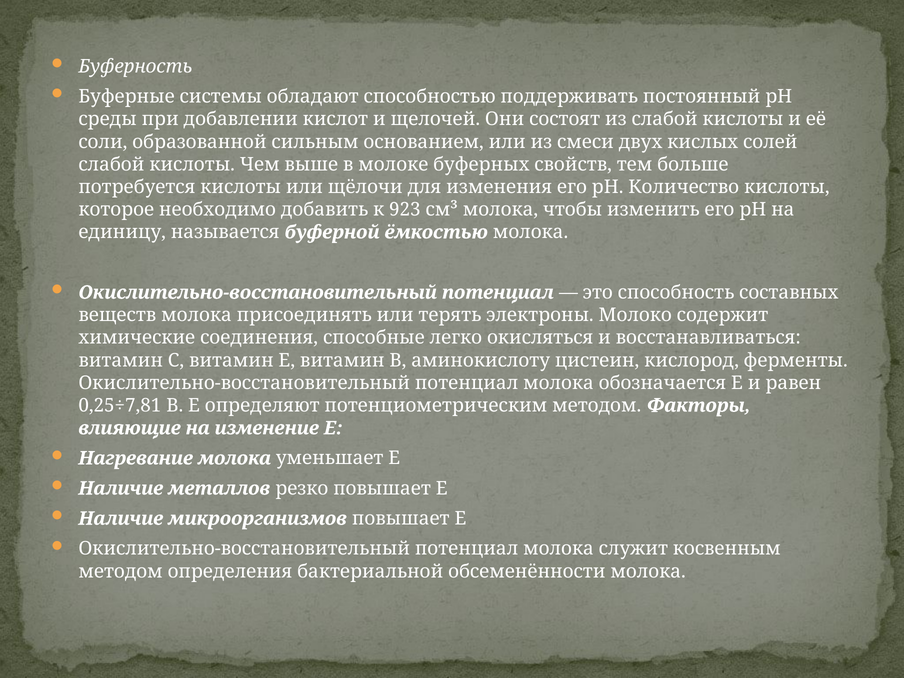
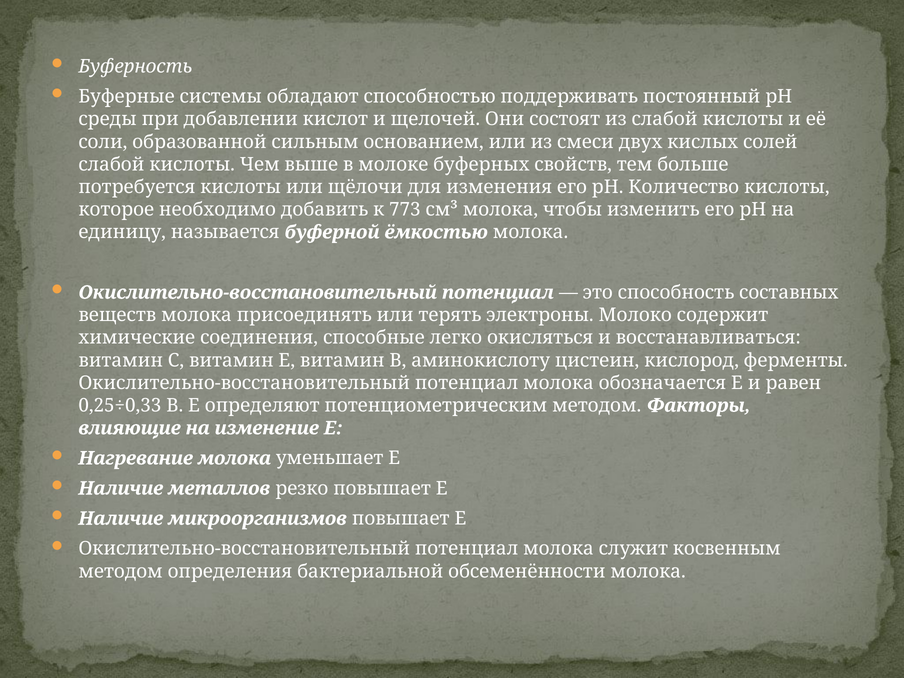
923: 923 -> 773
0,25÷7,81: 0,25÷7,81 -> 0,25÷0,33
